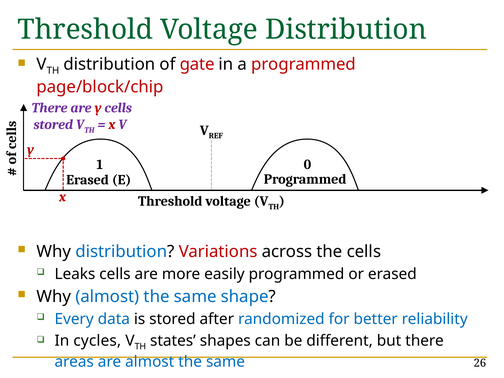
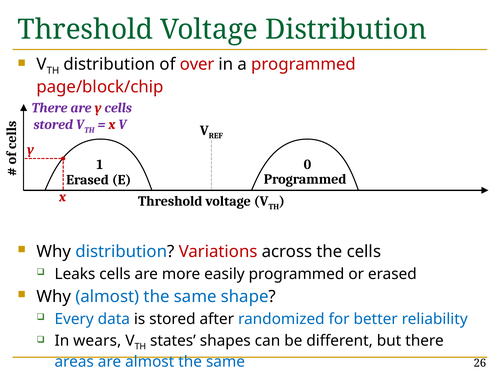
gate: gate -> over
cycles: cycles -> wears
